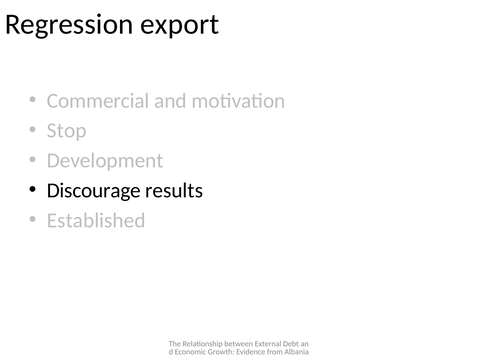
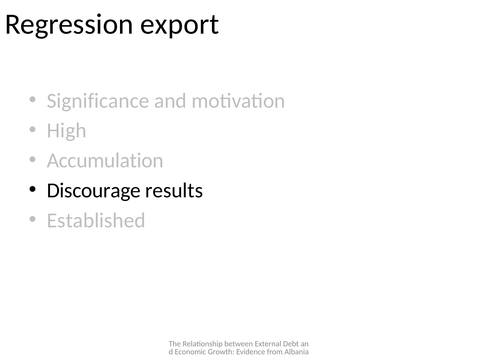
Commercial: Commercial -> Significance
Stop: Stop -> High
Development: Development -> Accumulation
